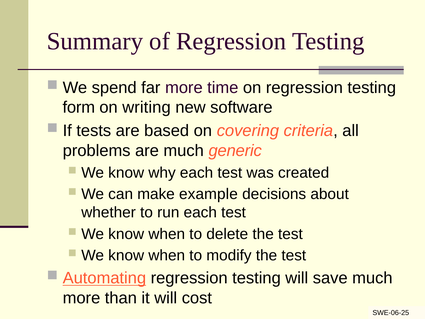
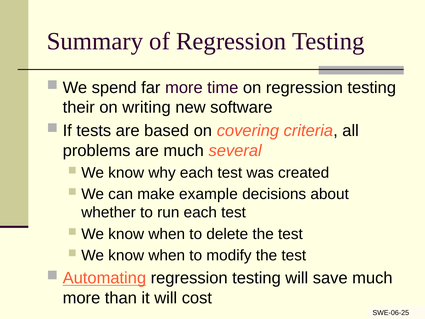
form: form -> their
generic: generic -> several
